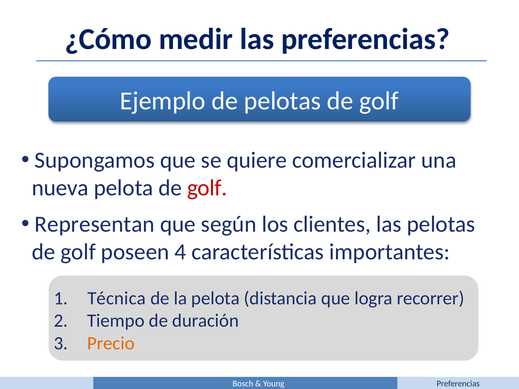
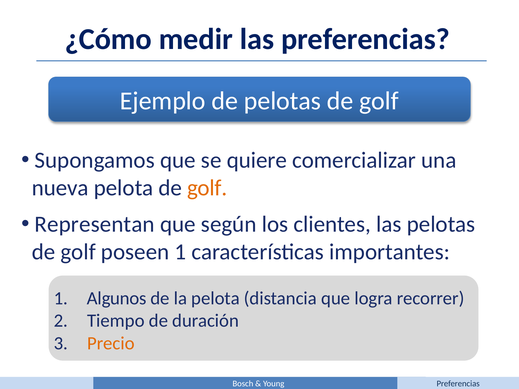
golf at (207, 188) colour: red -> orange
poseen 4: 4 -> 1
Técnica: Técnica -> Algunos
